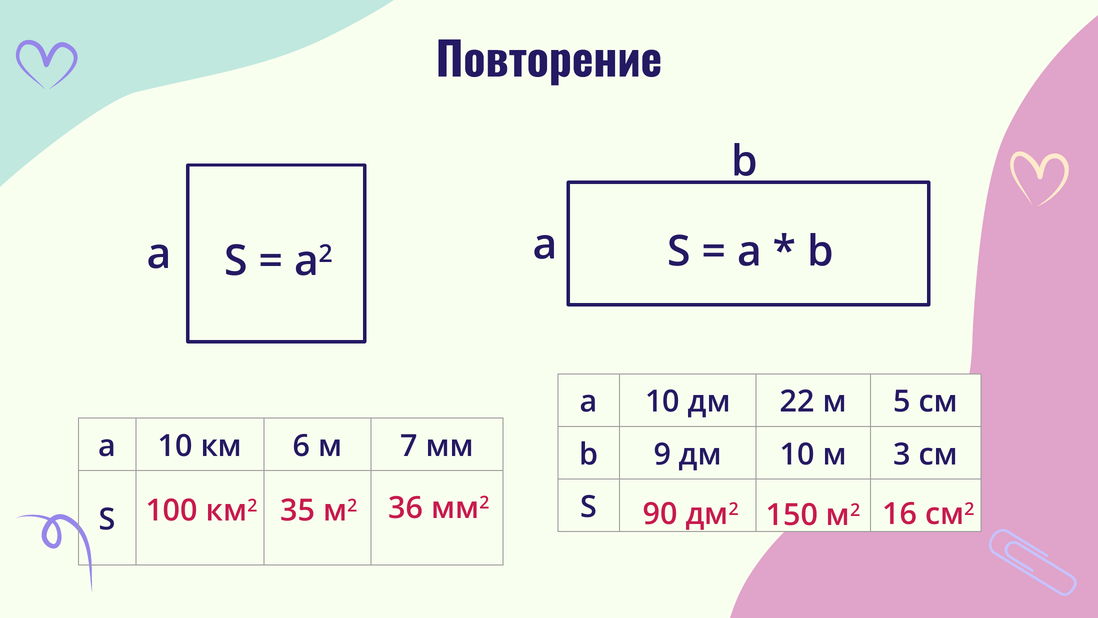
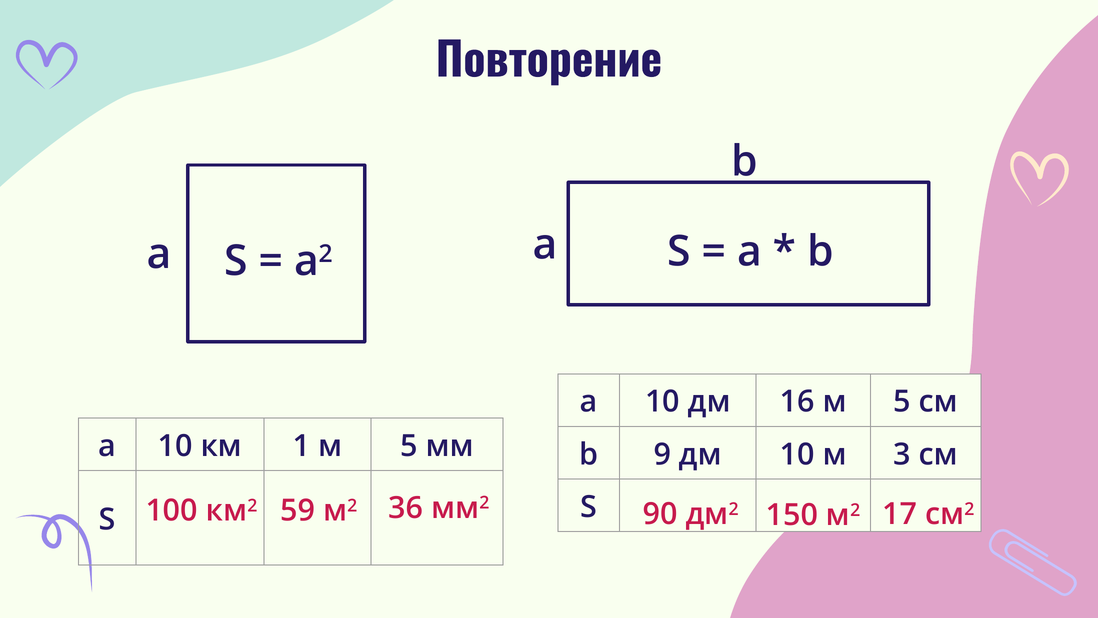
22: 22 -> 16
6: 6 -> 1
7 at (409, 446): 7 -> 5
35: 35 -> 59
16: 16 -> 17
